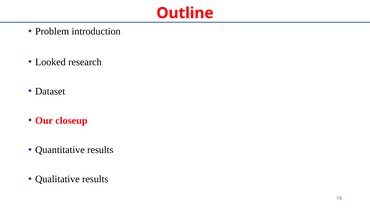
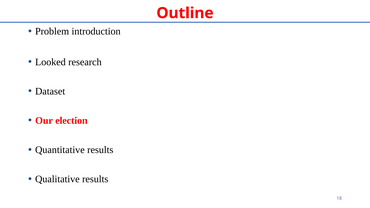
closeup: closeup -> election
